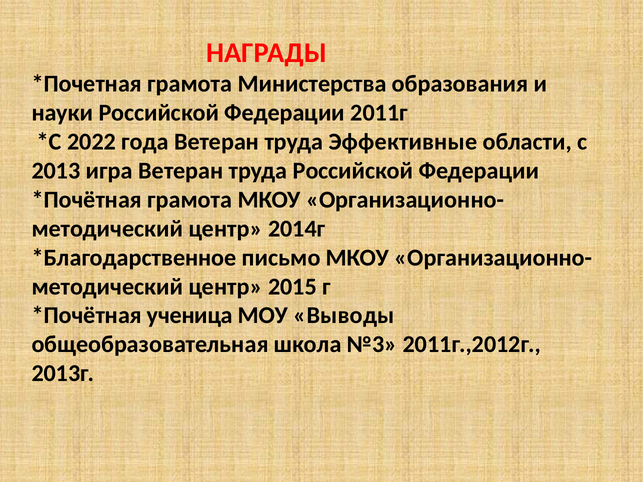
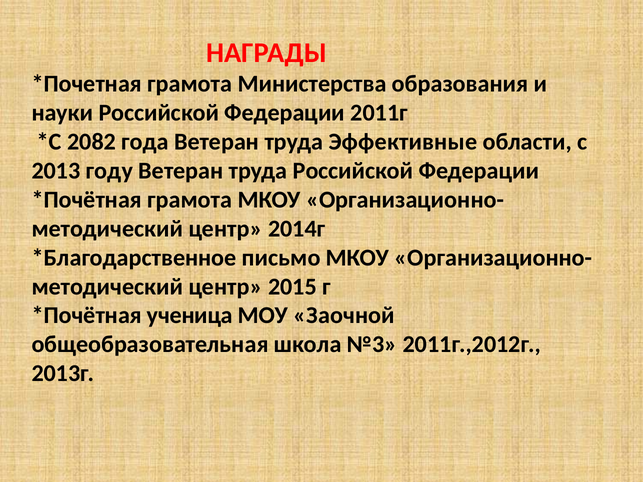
2022: 2022 -> 2082
игра: игра -> году
Выводы: Выводы -> Заочной
